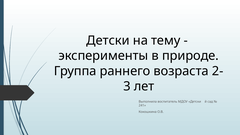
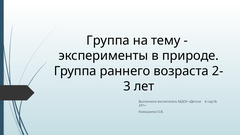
Детски at (108, 40): Детски -> Группа
